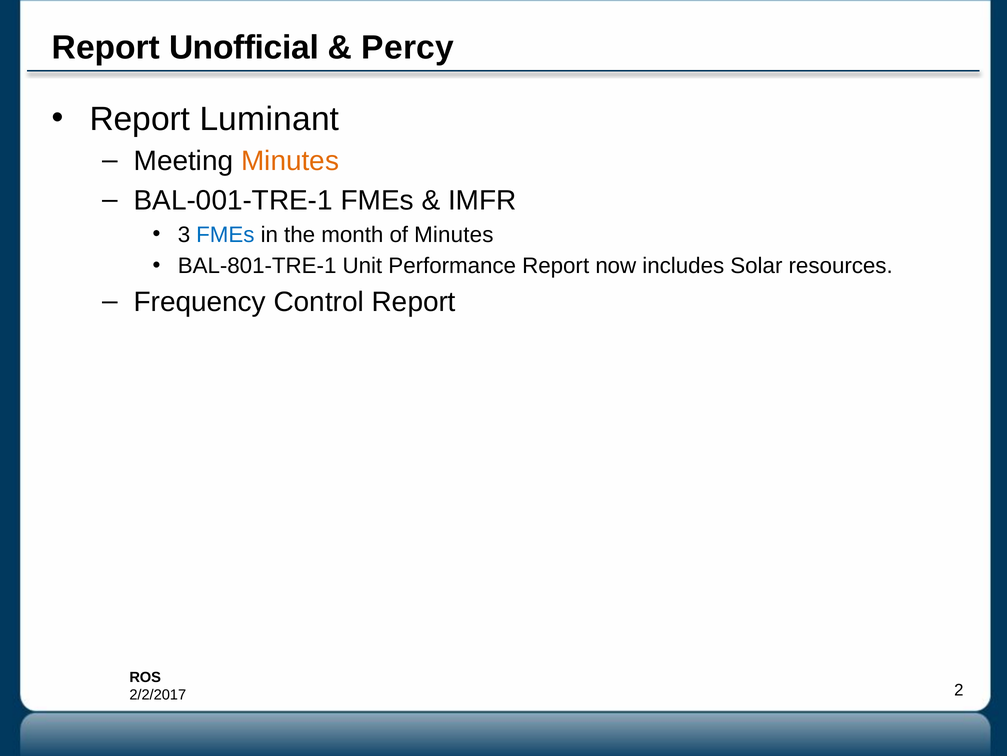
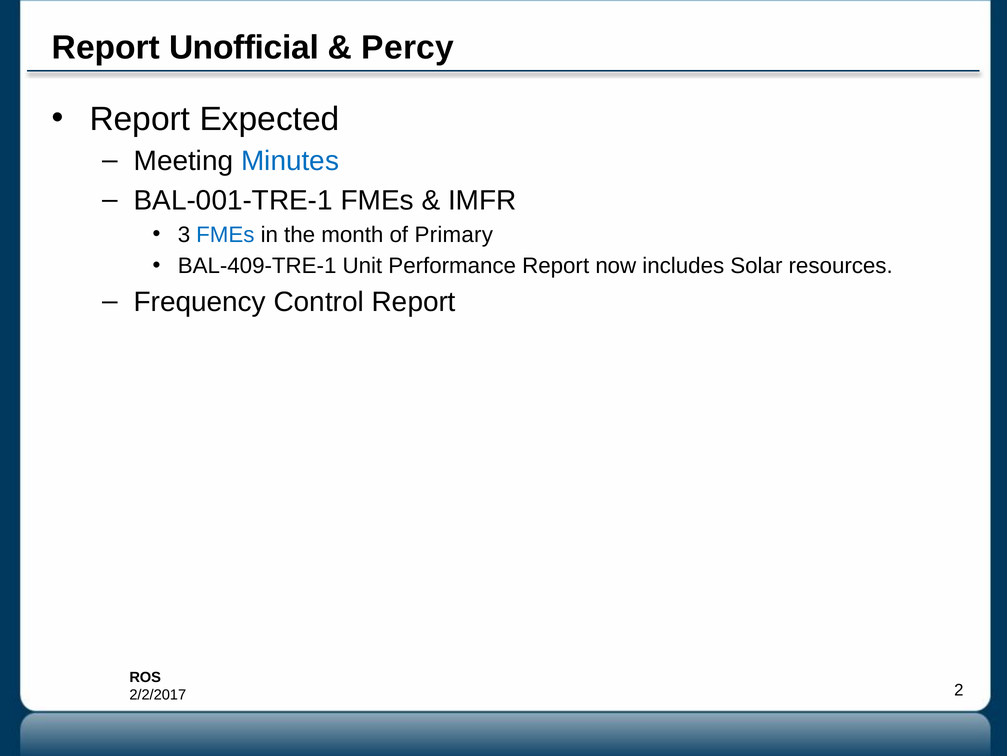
Luminant: Luminant -> Expected
Minutes at (290, 161) colour: orange -> blue
of Minutes: Minutes -> Primary
BAL-801-TRE-1: BAL-801-TRE-1 -> BAL-409-TRE-1
